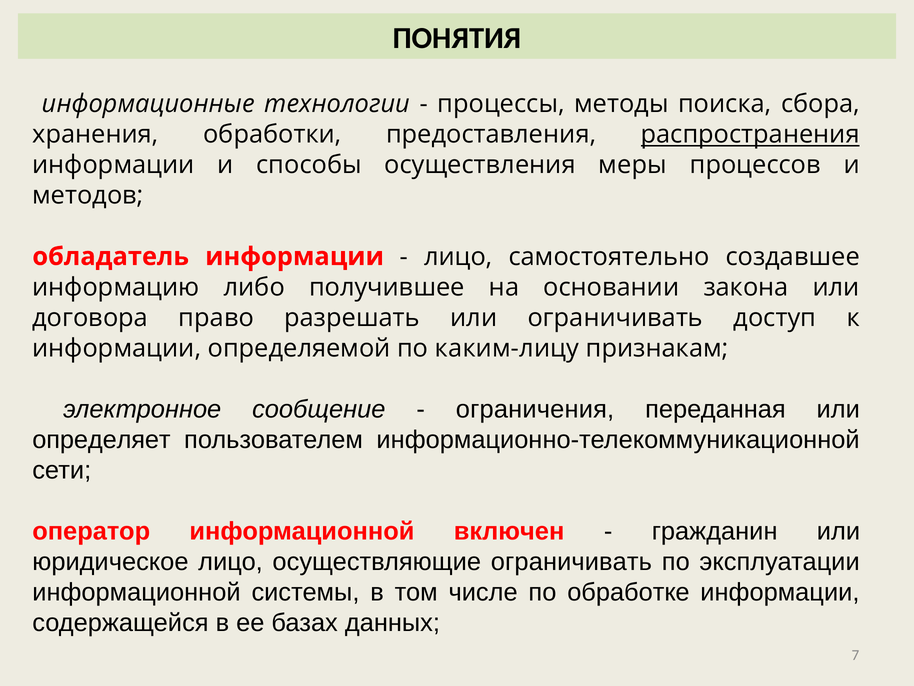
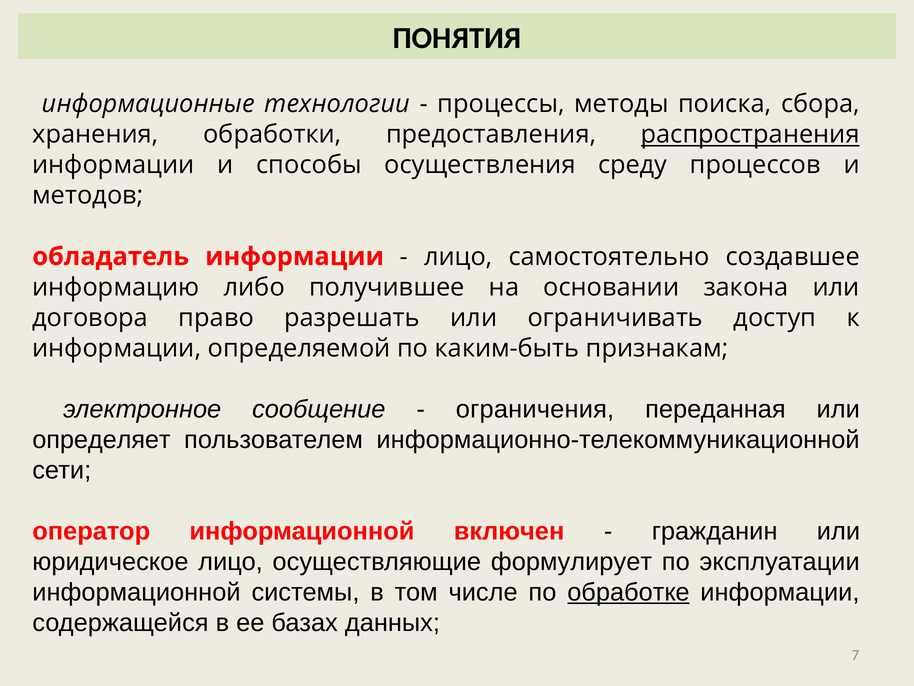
меры: меры -> среду
каким-лицу: каким-лицу -> каким-быть
осуществляющие ограничивать: ограничивать -> формулирует
обработке underline: none -> present
